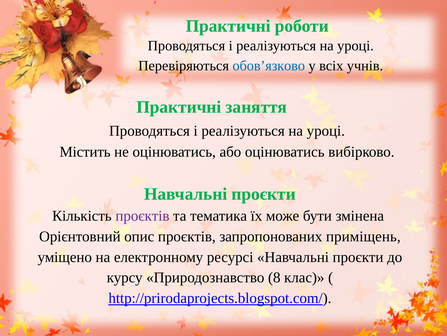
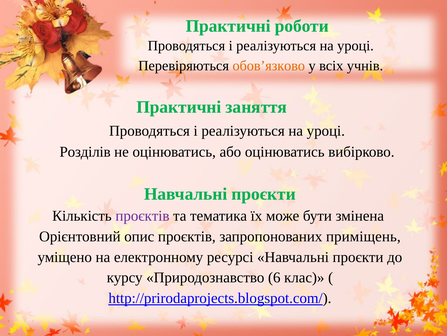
обов’язково colour: blue -> orange
Містить: Містить -> Розділів
8: 8 -> 6
